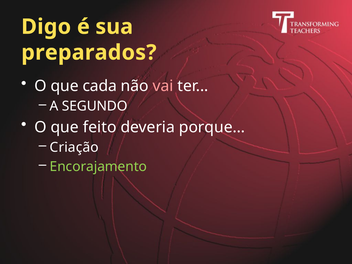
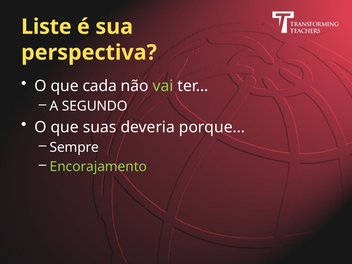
Digo: Digo -> Liste
preparados: preparados -> perspectiva
vai colour: pink -> light green
feito: feito -> suas
Criação: Criação -> Sempre
